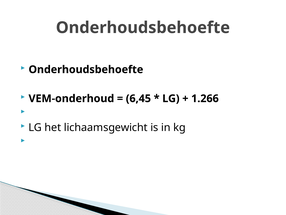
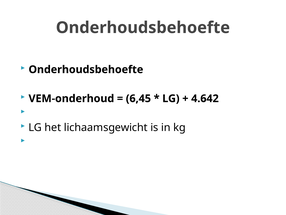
1.266: 1.266 -> 4.642
